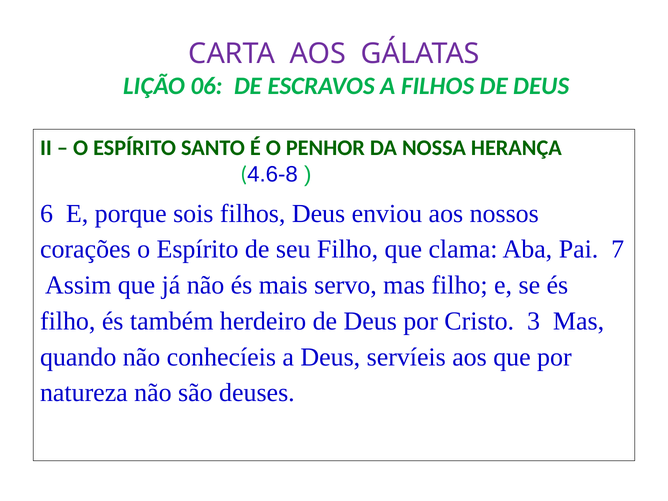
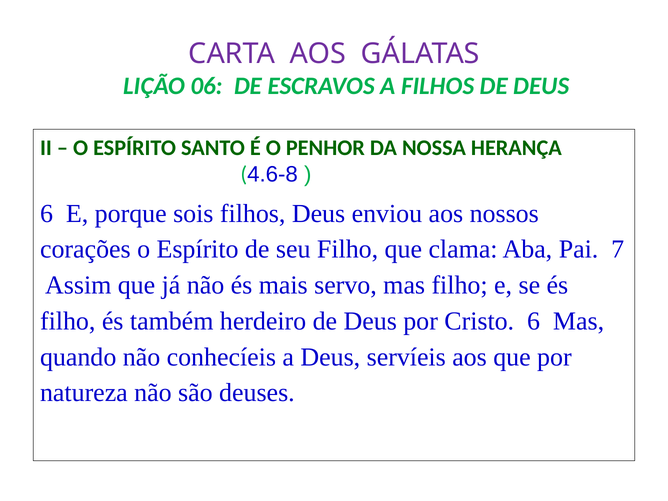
Cristo 3: 3 -> 6
